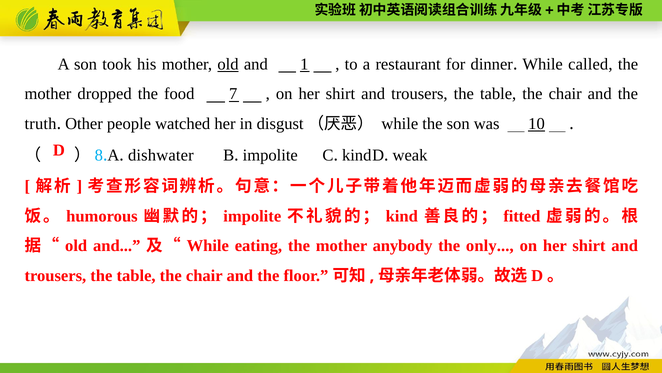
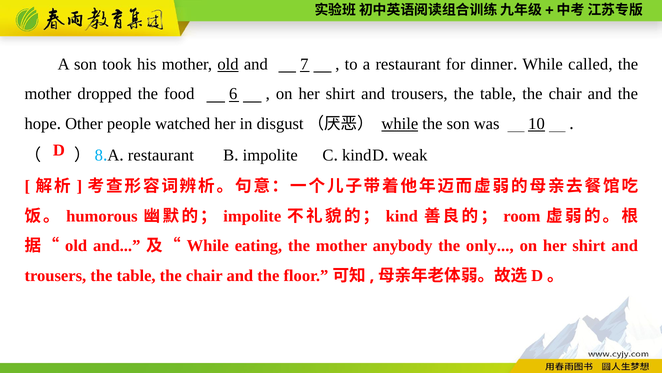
1: 1 -> 7
7: 7 -> 6
truth: truth -> hope
while at (400, 124) underline: none -> present
dishwater at (161, 155): dishwater -> restaurant
fitted: fitted -> room
